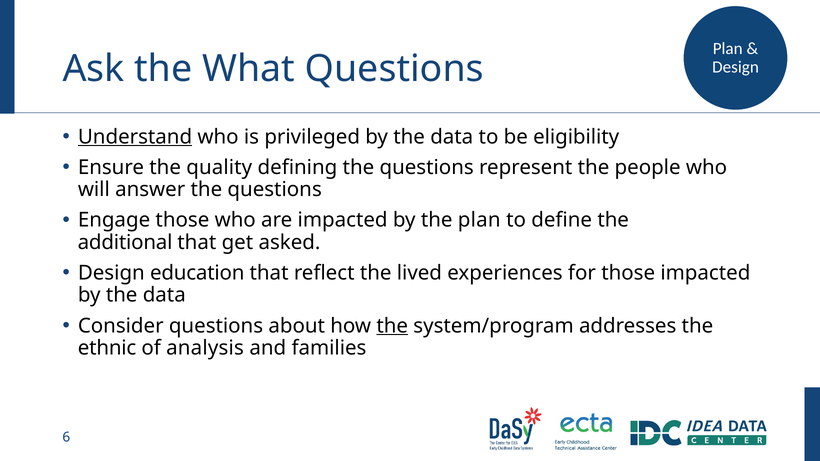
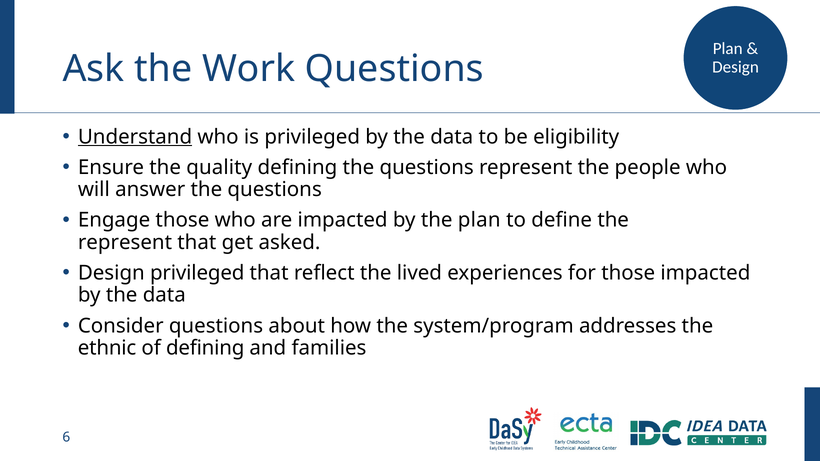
What: What -> Work
additional at (125, 242): additional -> represent
Design education: education -> privileged
the at (392, 326) underline: present -> none
of analysis: analysis -> defining
